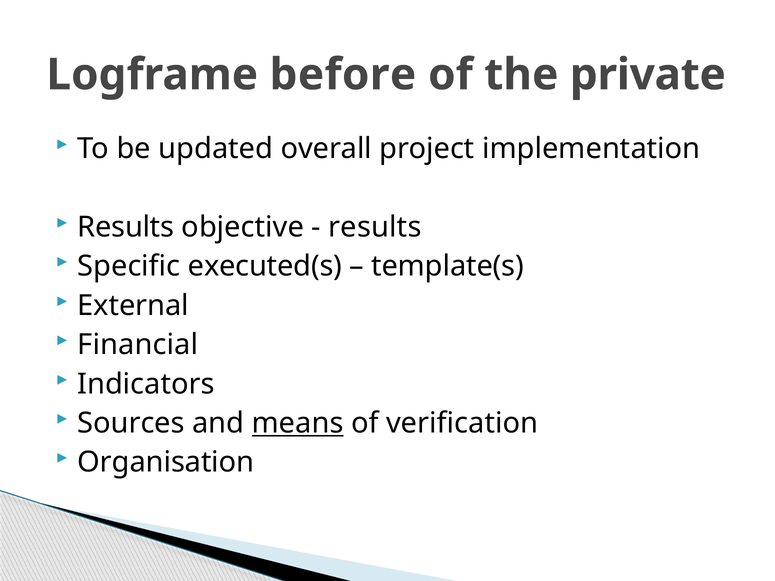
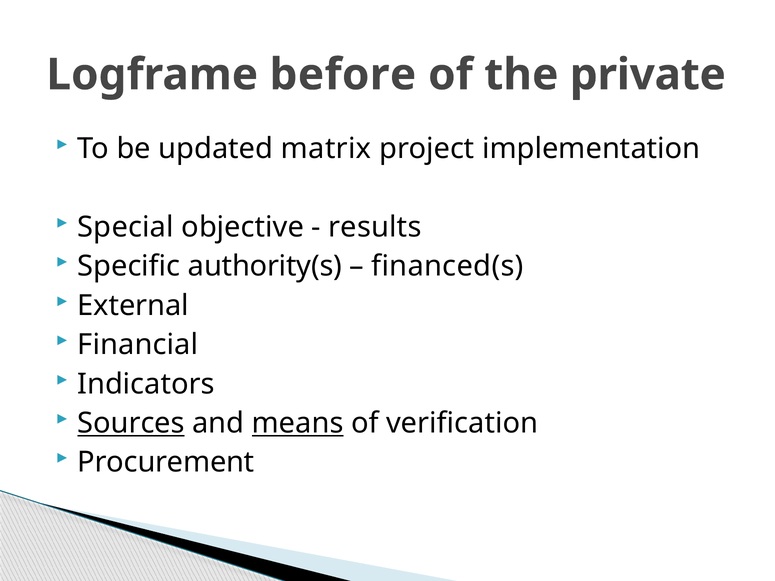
overall: overall -> matrix
Results at (126, 227): Results -> Special
executed(s: executed(s -> authority(s
template(s: template(s -> financed(s
Sources underline: none -> present
Organisation: Organisation -> Procurement
